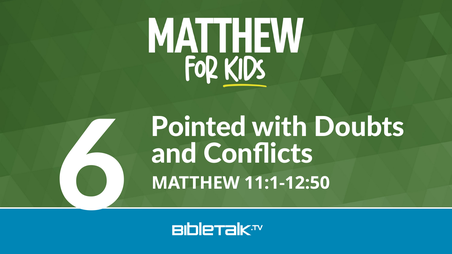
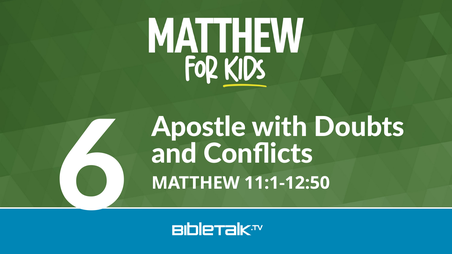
Pointed: Pointed -> Apostle
